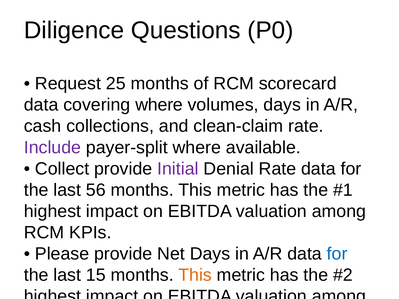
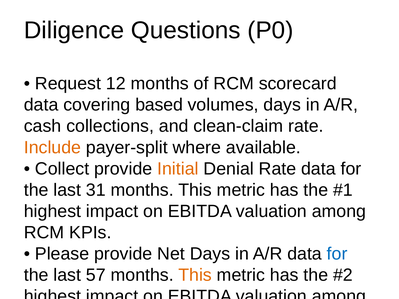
25: 25 -> 12
covering where: where -> based
Include colour: purple -> orange
Initial colour: purple -> orange
56: 56 -> 31
15: 15 -> 57
